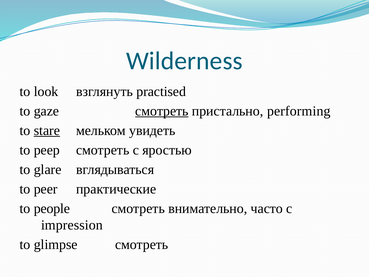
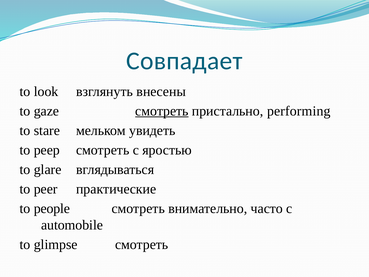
Wilderness: Wilderness -> Совпадает
practised: practised -> внесены
stare underline: present -> none
impression: impression -> automobile
